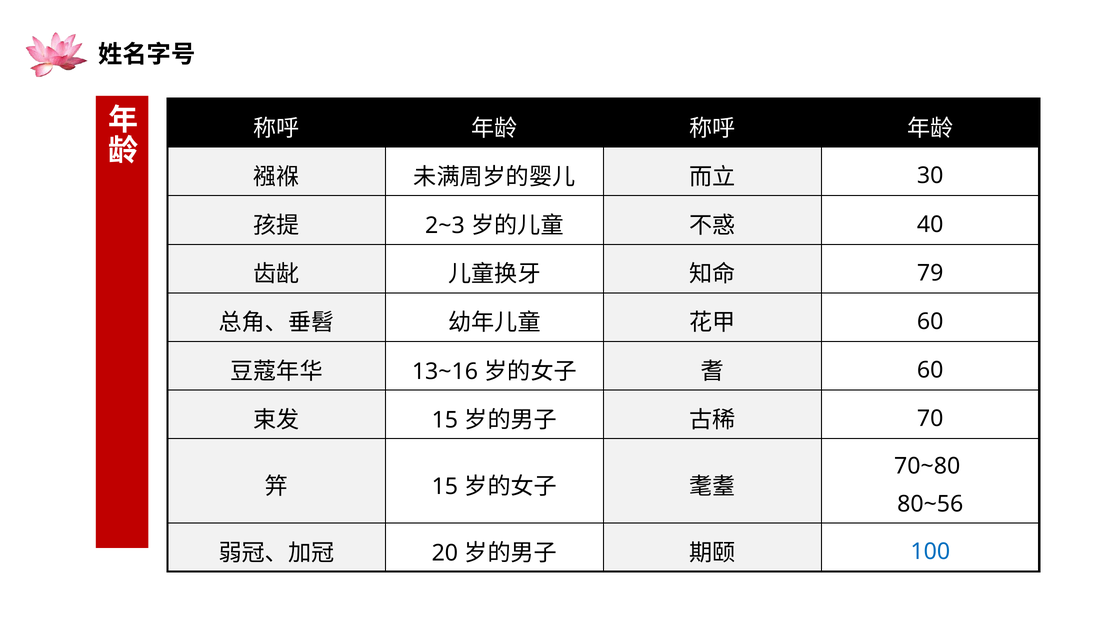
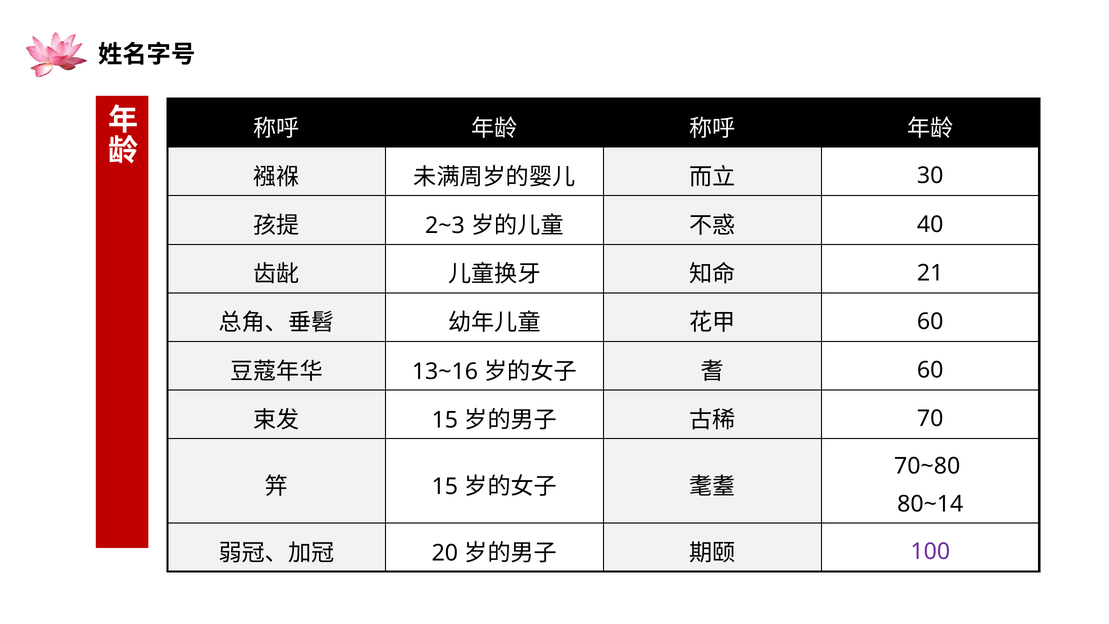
79: 79 -> 21
80~56: 80~56 -> 80~14
100 colour: blue -> purple
